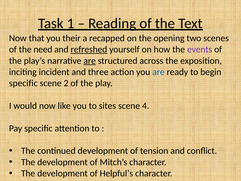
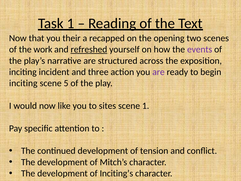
need: need -> work
are at (90, 61) underline: present -> none
are at (158, 72) colour: blue -> purple
specific at (23, 83): specific -> inciting
2: 2 -> 5
scene 4: 4 -> 1
Helpful’s: Helpful’s -> Inciting’s
